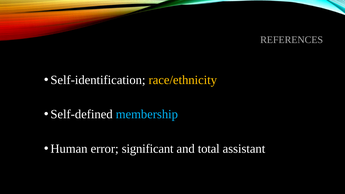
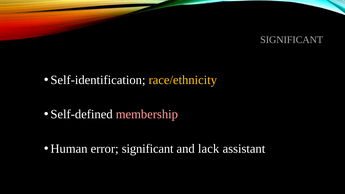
REFERENCES at (292, 40): REFERENCES -> SIGNIFICANT
membership colour: light blue -> pink
total: total -> lack
